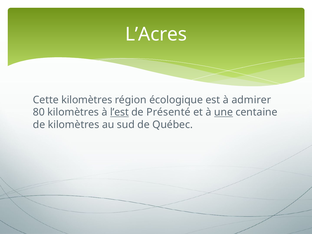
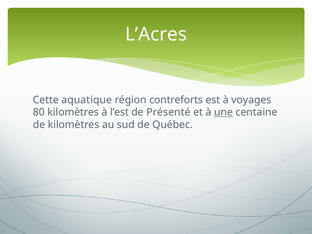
Cette kilomètres: kilomètres -> aquatique
écologique: écologique -> contreforts
admirer: admirer -> voyages
l’est underline: present -> none
